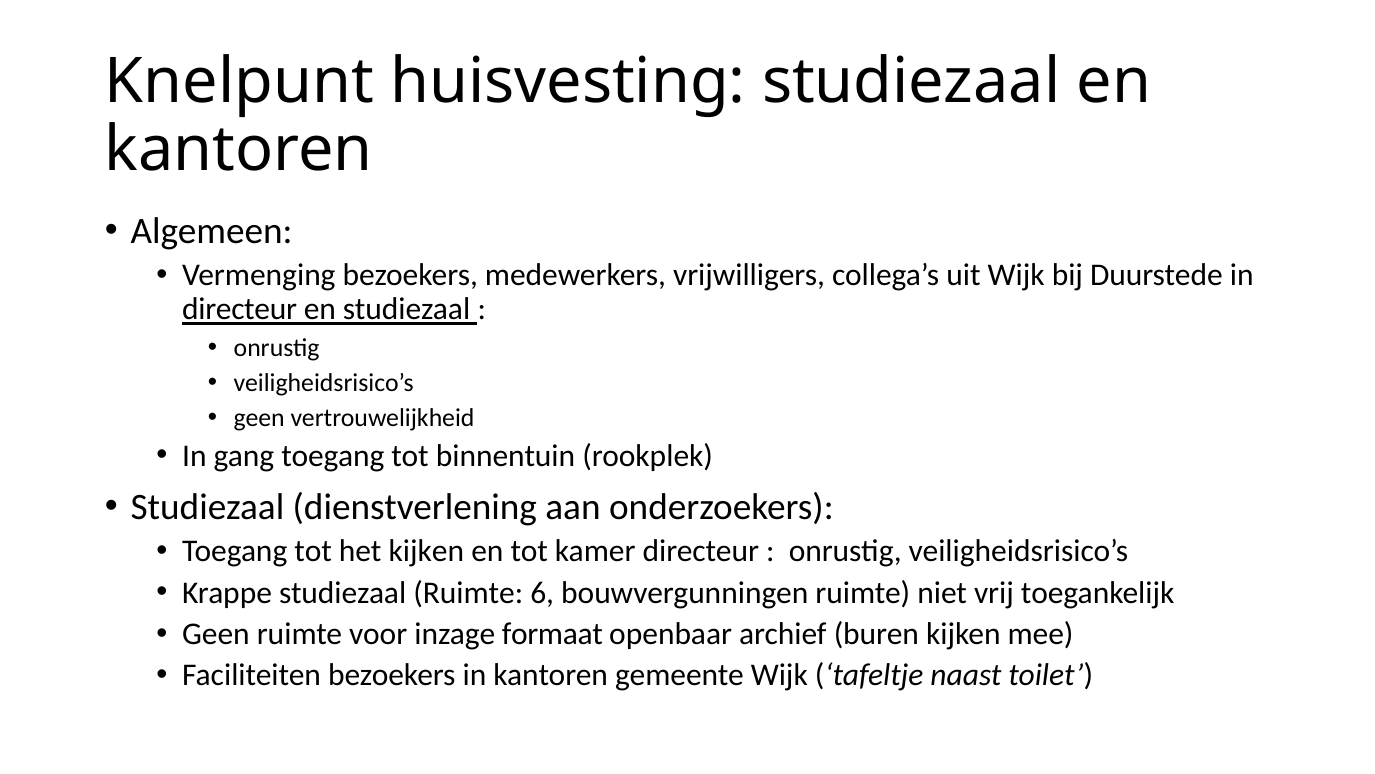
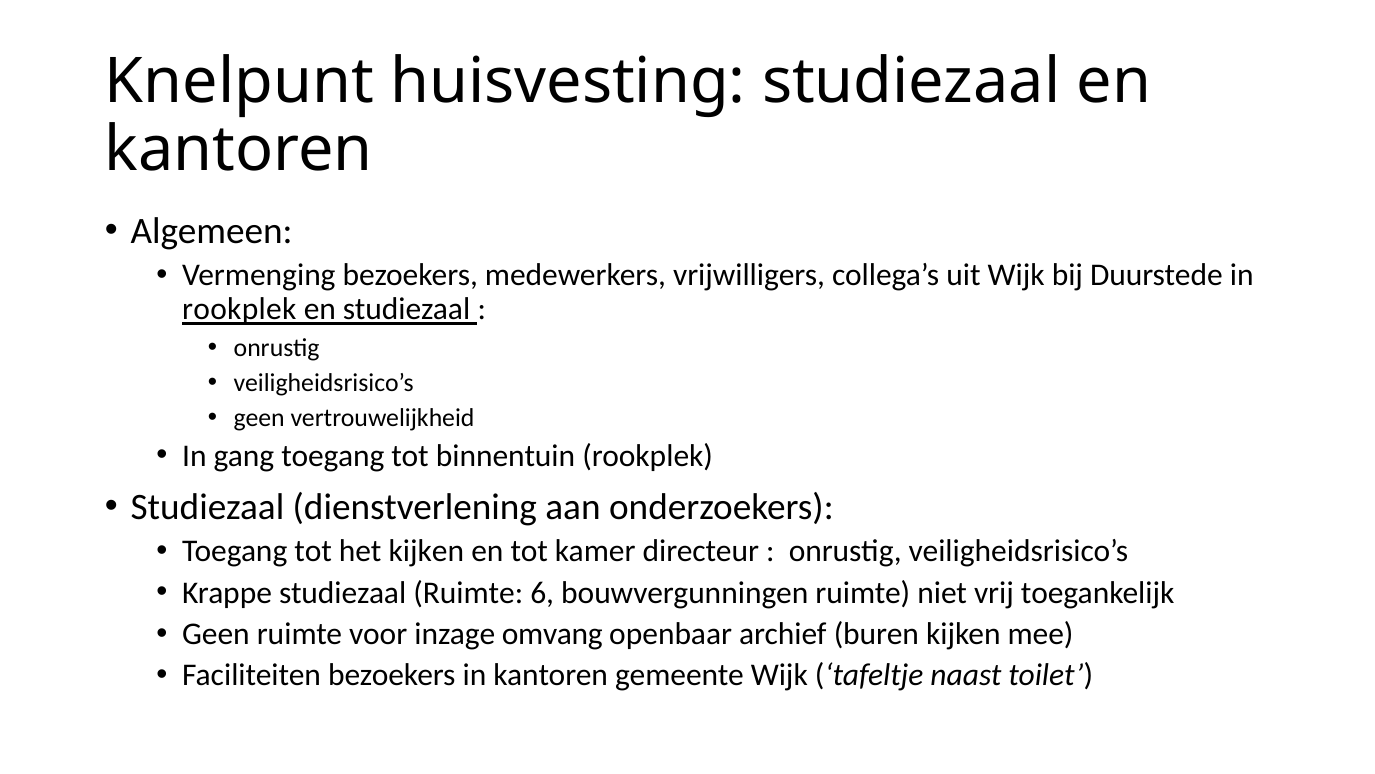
directeur at (240, 309): directeur -> rookplek
formaat: formaat -> omvang
